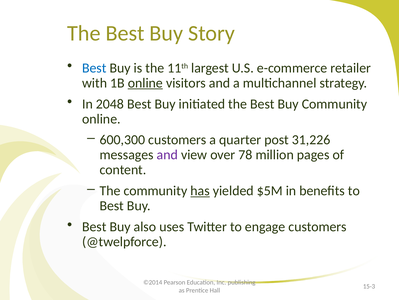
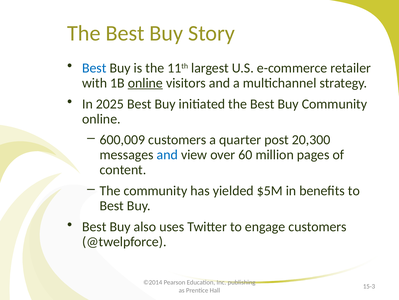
2048: 2048 -> 2025
600,300: 600,300 -> 600,009
31,226: 31,226 -> 20,300
and at (167, 155) colour: purple -> blue
78: 78 -> 60
has underline: present -> none
